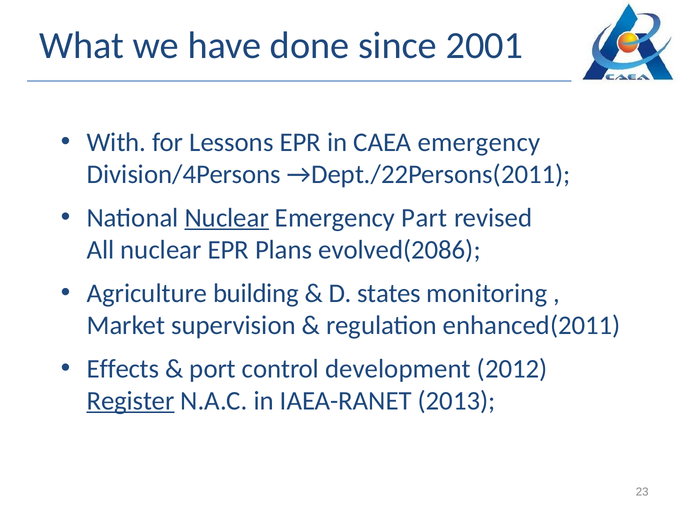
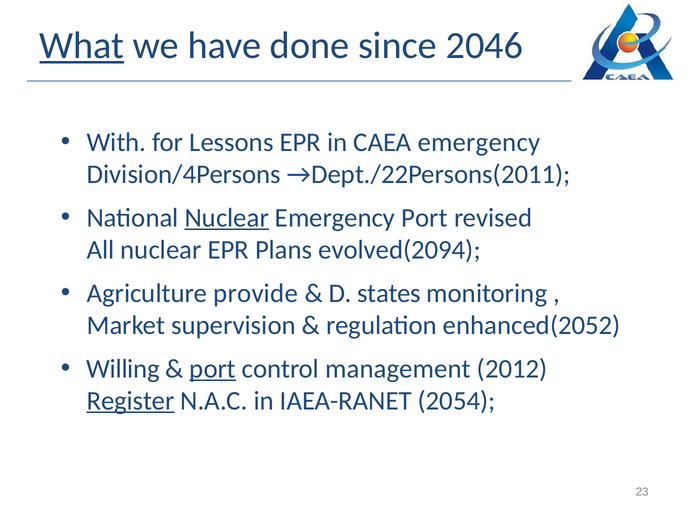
What underline: none -> present
2001: 2001 -> 2046
Emergency Part: Part -> Port
evolved(2086: evolved(2086 -> evolved(2094
building: building -> provide
enhanced(2011: enhanced(2011 -> enhanced(2052
Effects: Effects -> Willing
port at (213, 368) underline: none -> present
development: development -> management
2013: 2013 -> 2054
